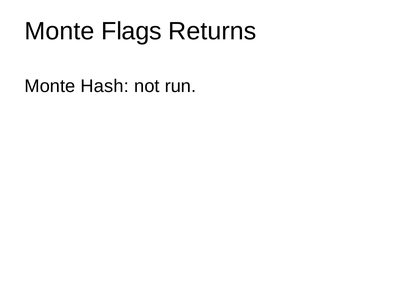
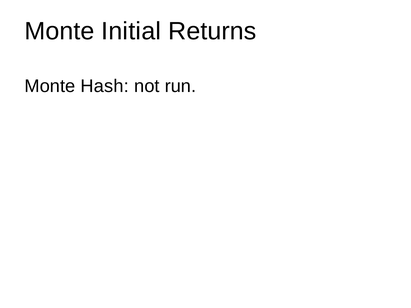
Flags: Flags -> Initial
